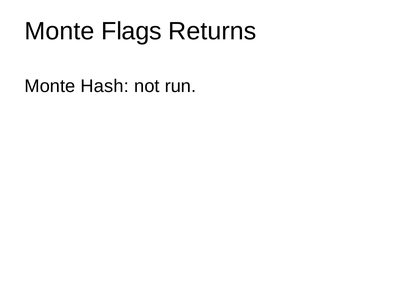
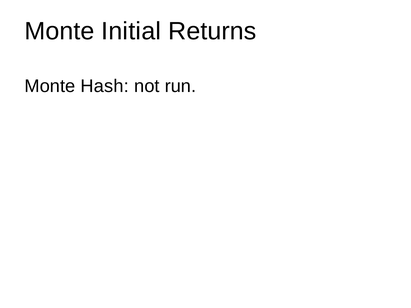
Flags: Flags -> Initial
